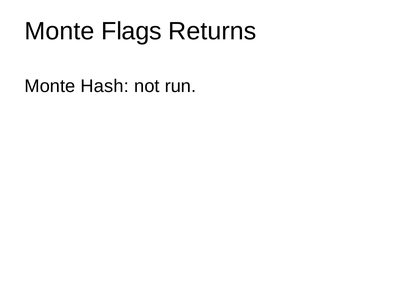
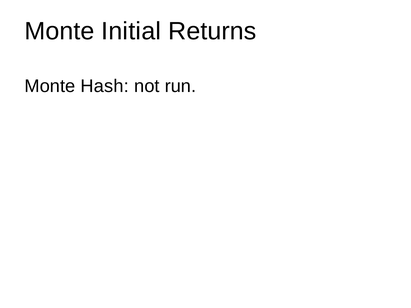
Flags: Flags -> Initial
